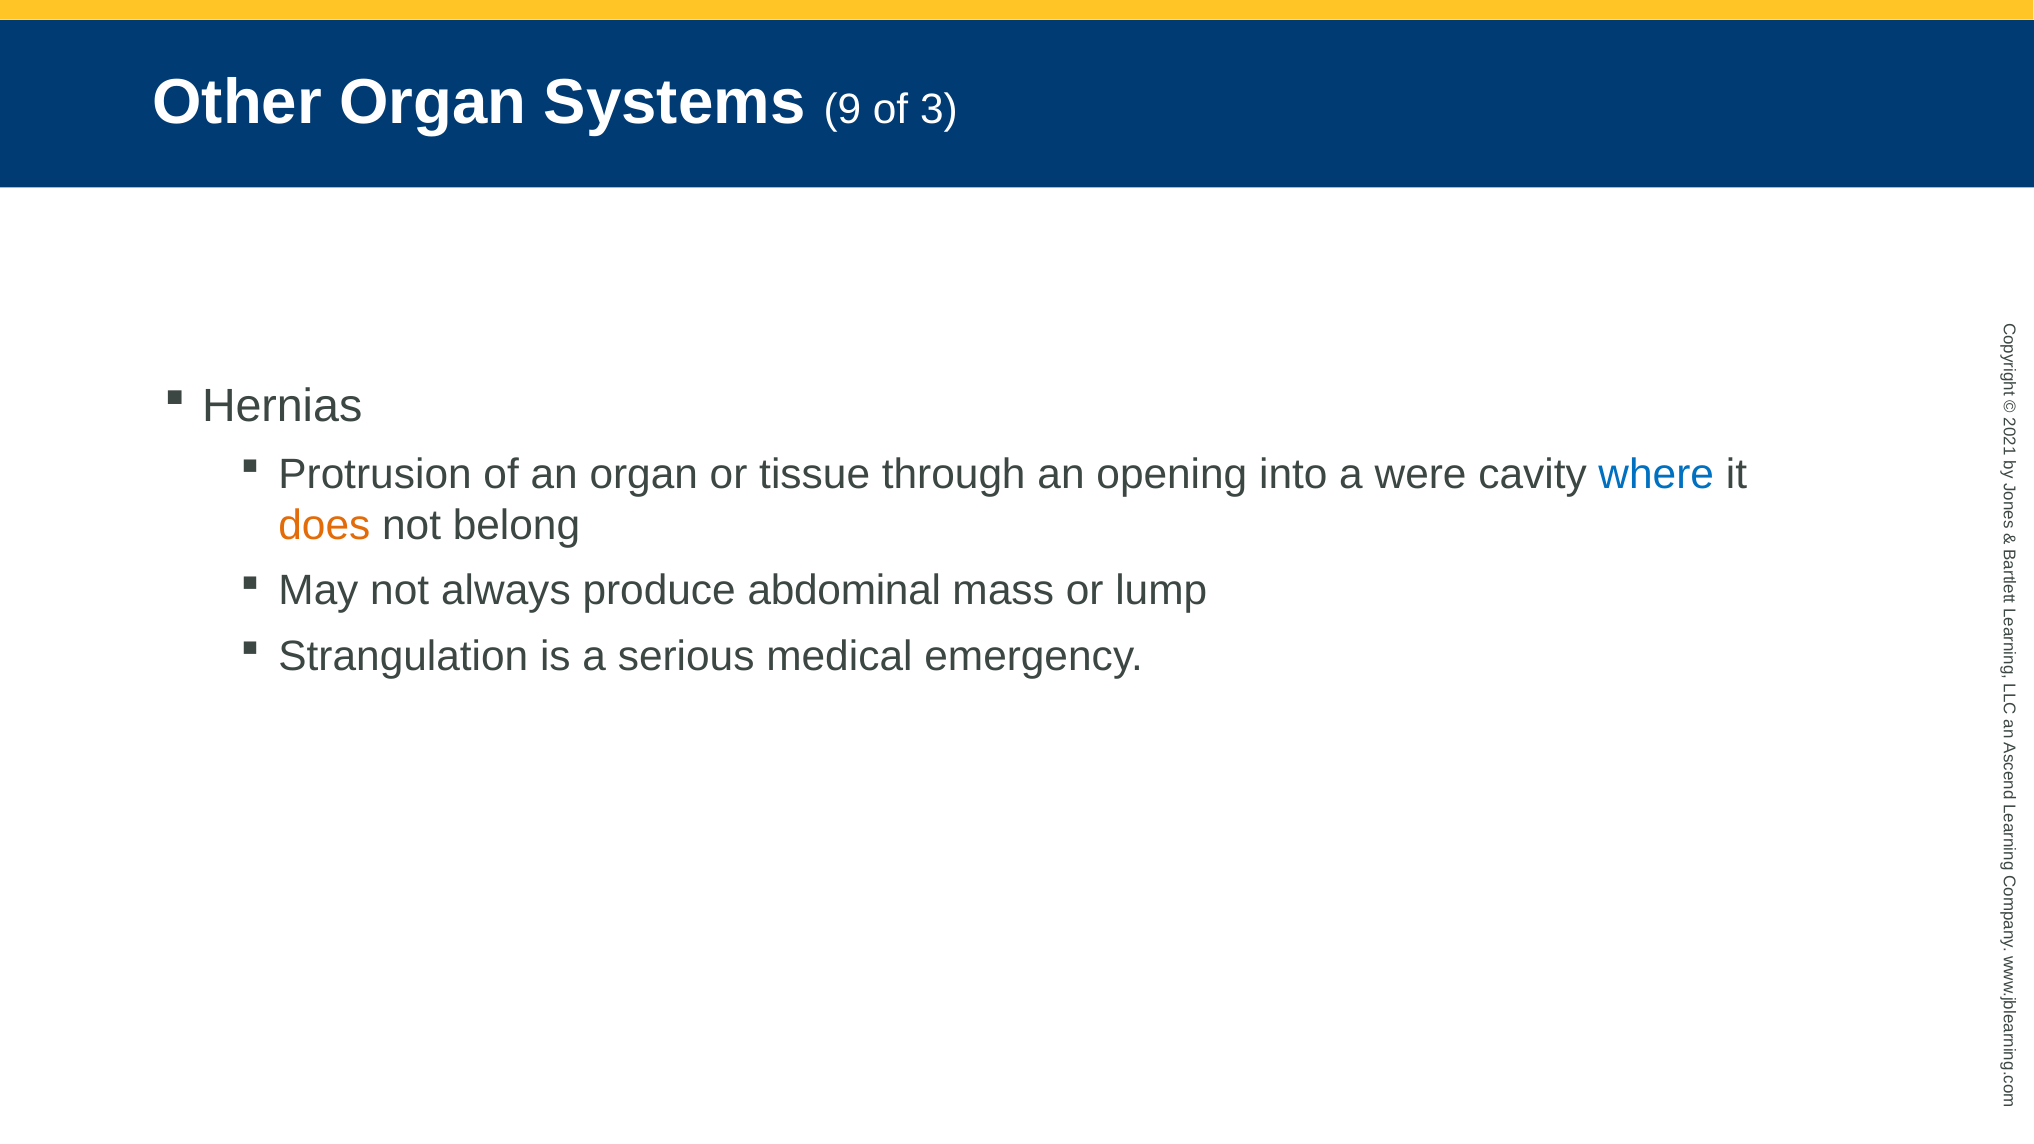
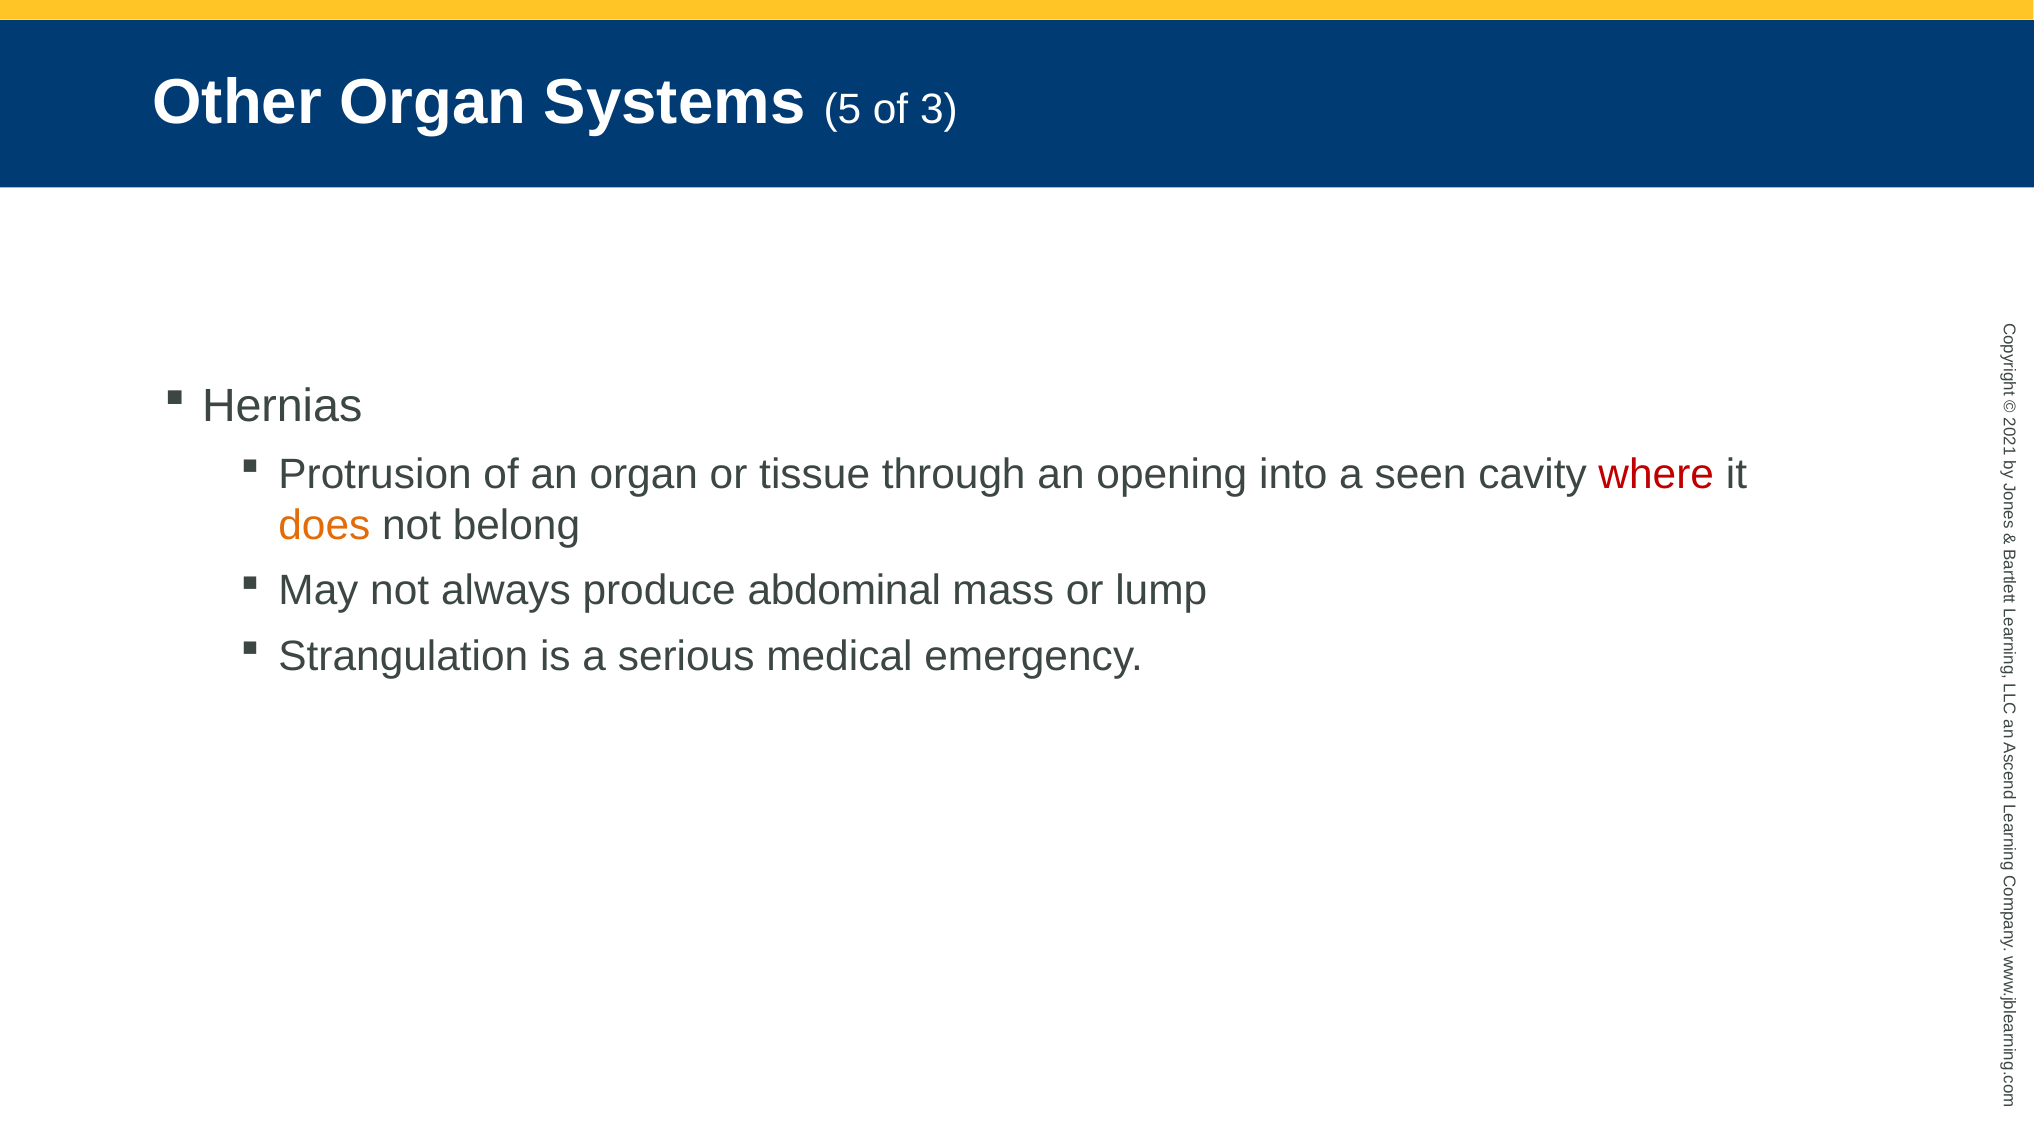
9: 9 -> 5
were: were -> seen
where colour: blue -> red
